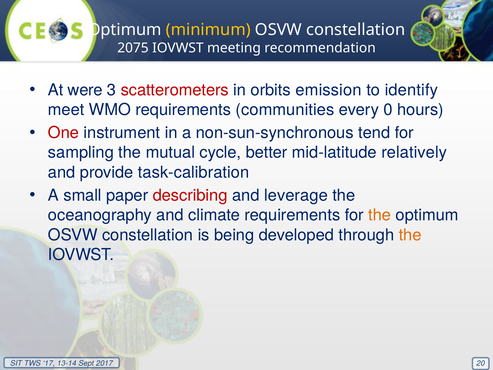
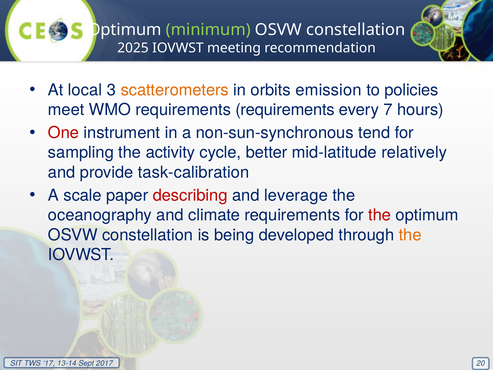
minimum colour: yellow -> light green
2075: 2075 -> 2025
were: were -> local
scatterometers colour: red -> orange
identify: identify -> policies
requirements communities: communities -> requirements
0: 0 -> 7
mutual: mutual -> activity
small: small -> scale
the at (380, 215) colour: orange -> red
